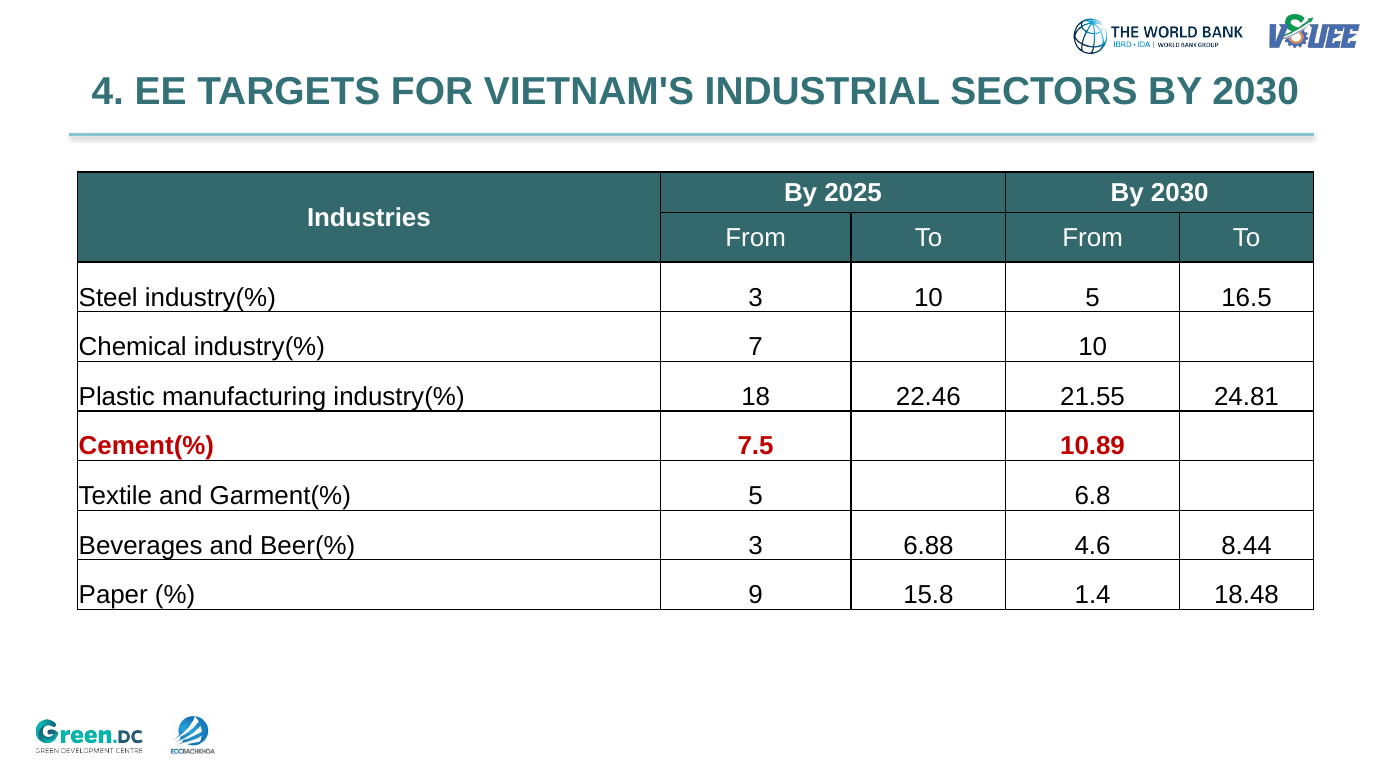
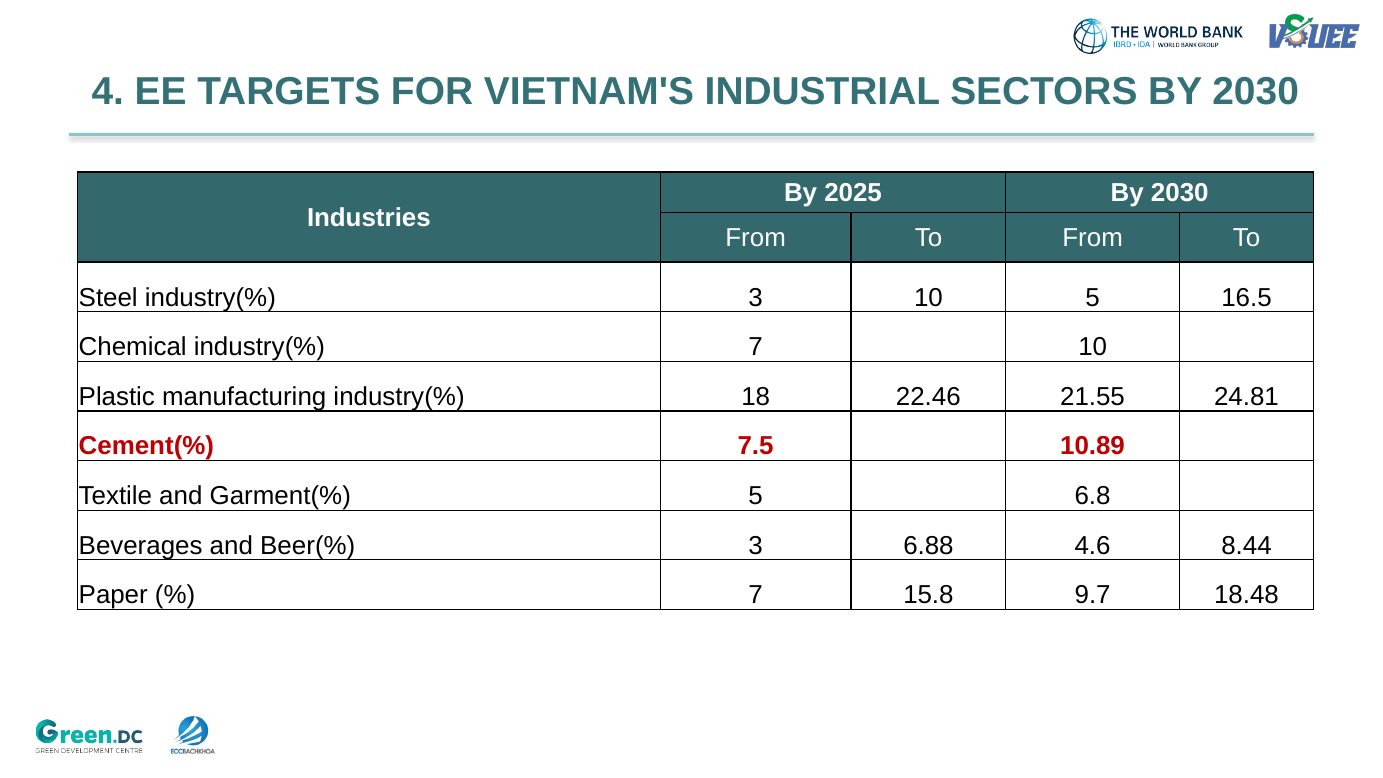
9 at (756, 595): 9 -> 7
1.4: 1.4 -> 9.7
